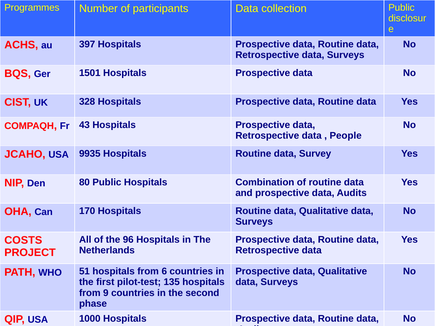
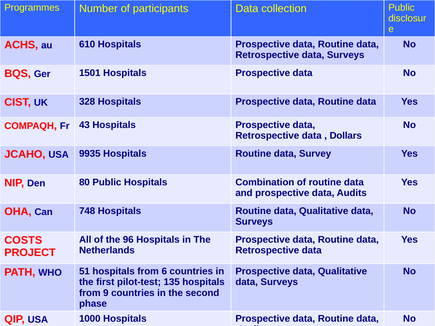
397: 397 -> 610
People: People -> Dollars
170: 170 -> 748
